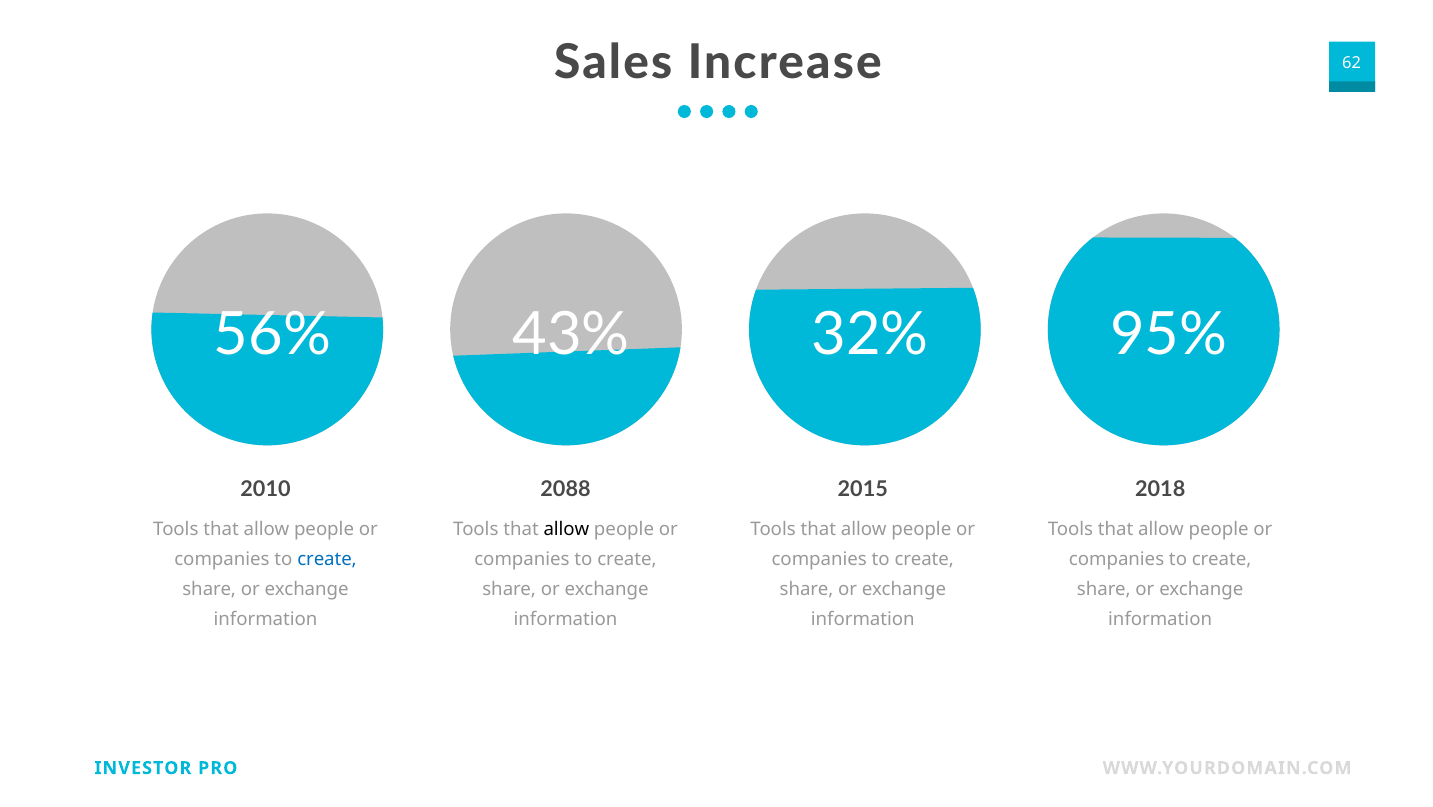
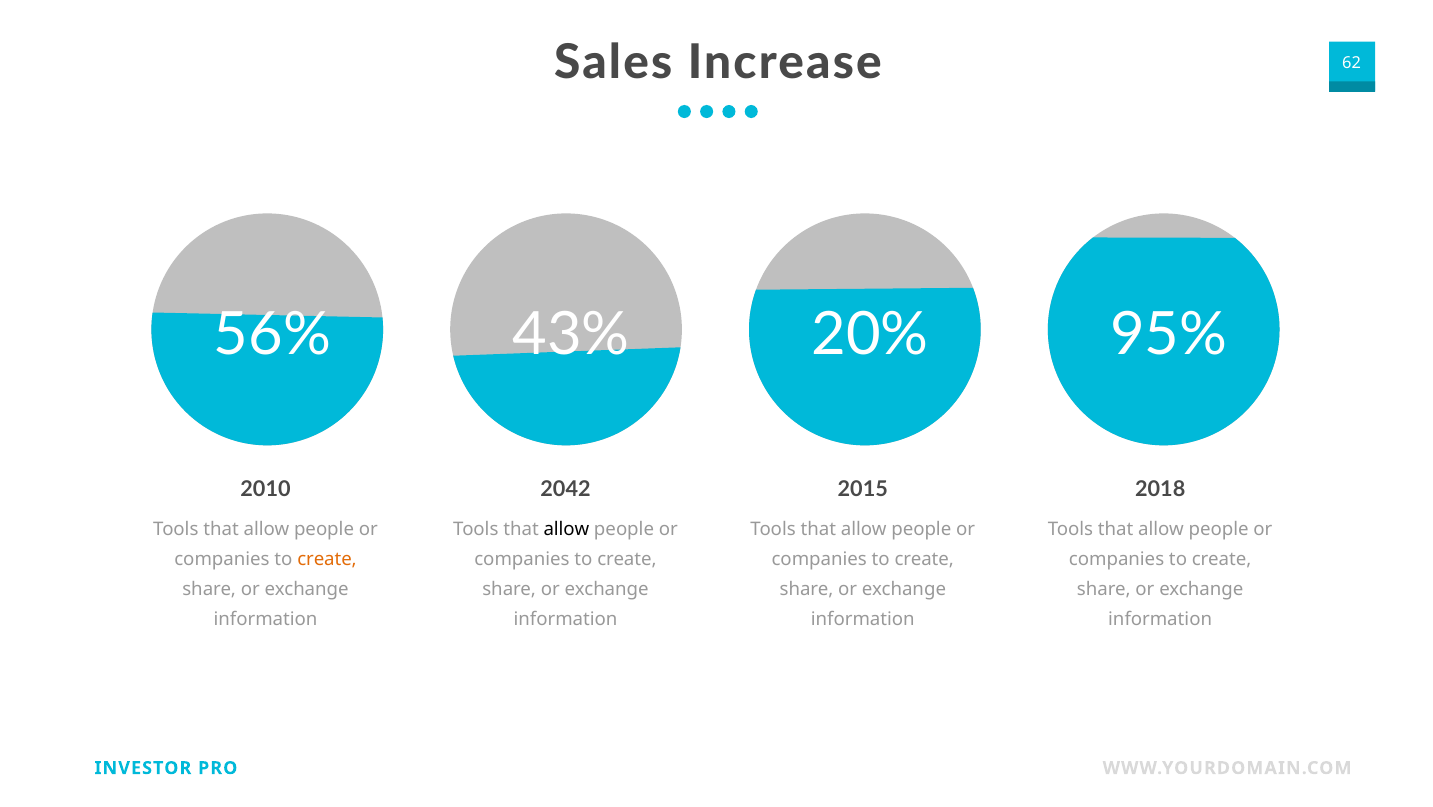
32%: 32% -> 20%
2088: 2088 -> 2042
create at (327, 559) colour: blue -> orange
